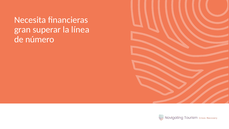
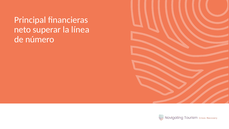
Necesita: Necesita -> Principal
gran: gran -> neto
